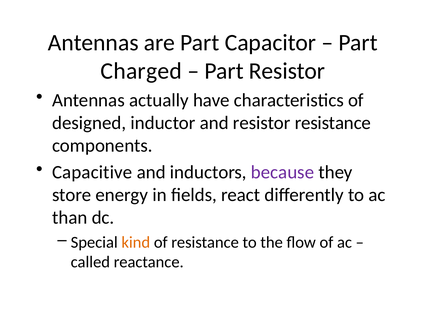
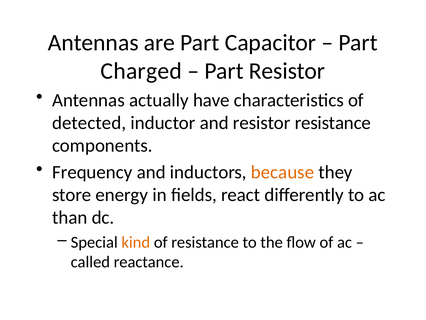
designed: designed -> detected
Capacitive: Capacitive -> Frequency
because colour: purple -> orange
